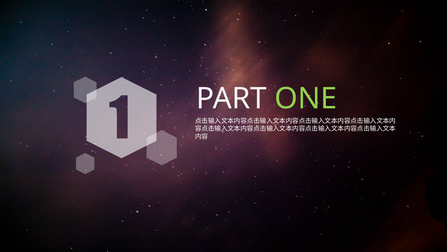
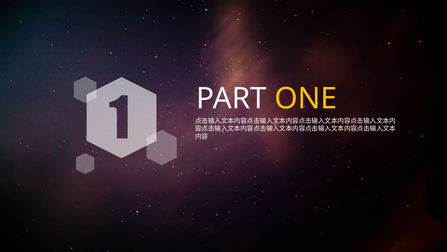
ONE colour: light green -> yellow
